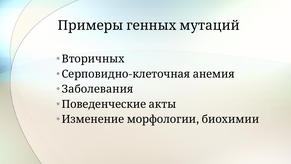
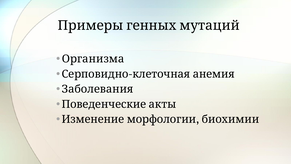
Вторичных: Вторичных -> Организма
